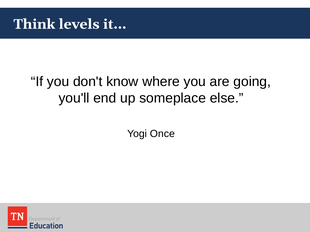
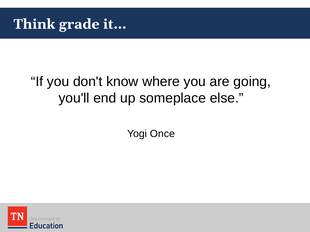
levels: levels -> grade
